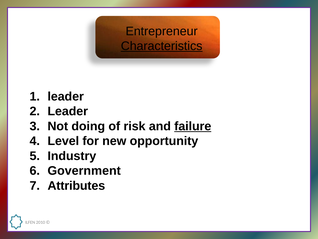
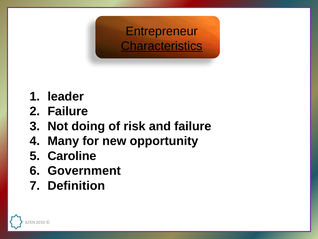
Leader at (68, 111): Leader -> Failure
failure at (193, 126) underline: present -> none
Level: Level -> Many
Industry: Industry -> Caroline
Attributes: Attributes -> Definition
